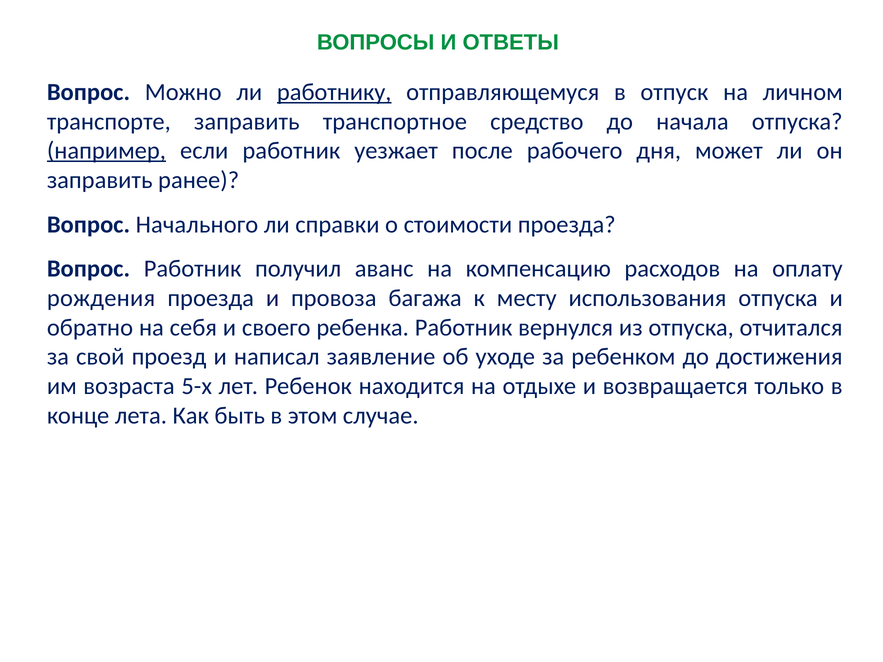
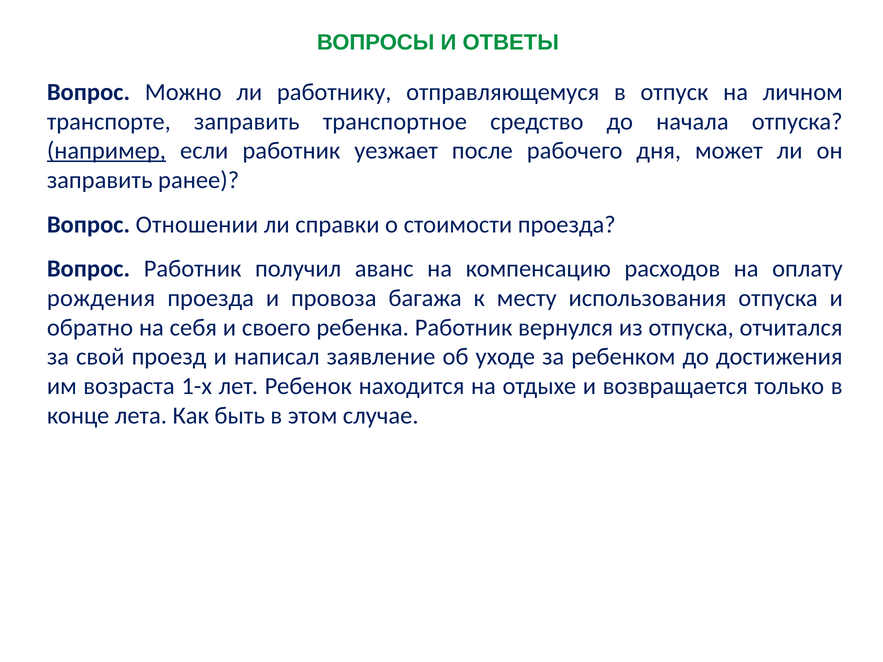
работнику underline: present -> none
Начального: Начального -> Отношении
5-х: 5-х -> 1-х
